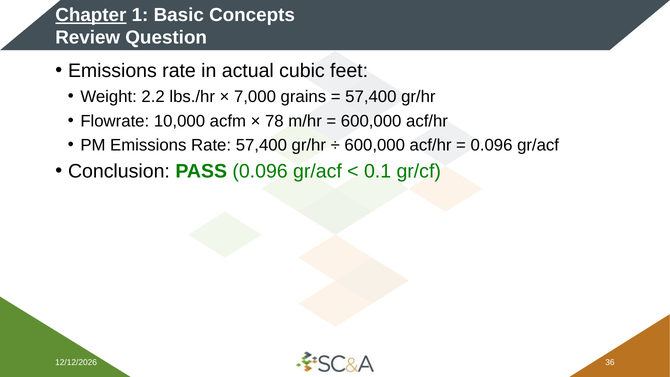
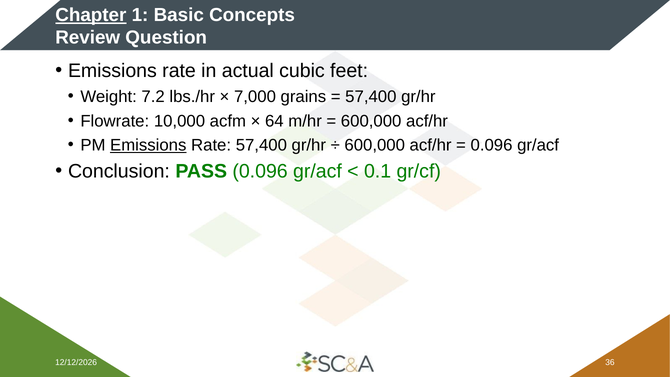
2.2: 2.2 -> 7.2
78: 78 -> 64
Emissions at (148, 145) underline: none -> present
